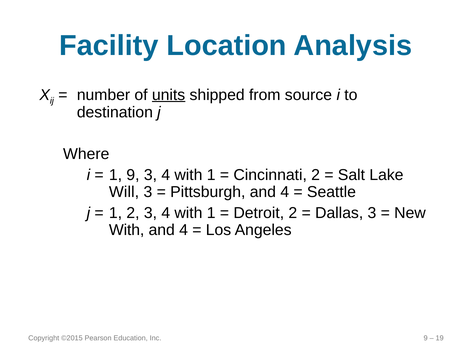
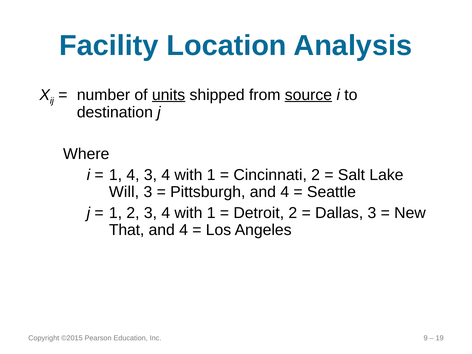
source underline: none -> present
1 9: 9 -> 4
With at (127, 230): With -> That
